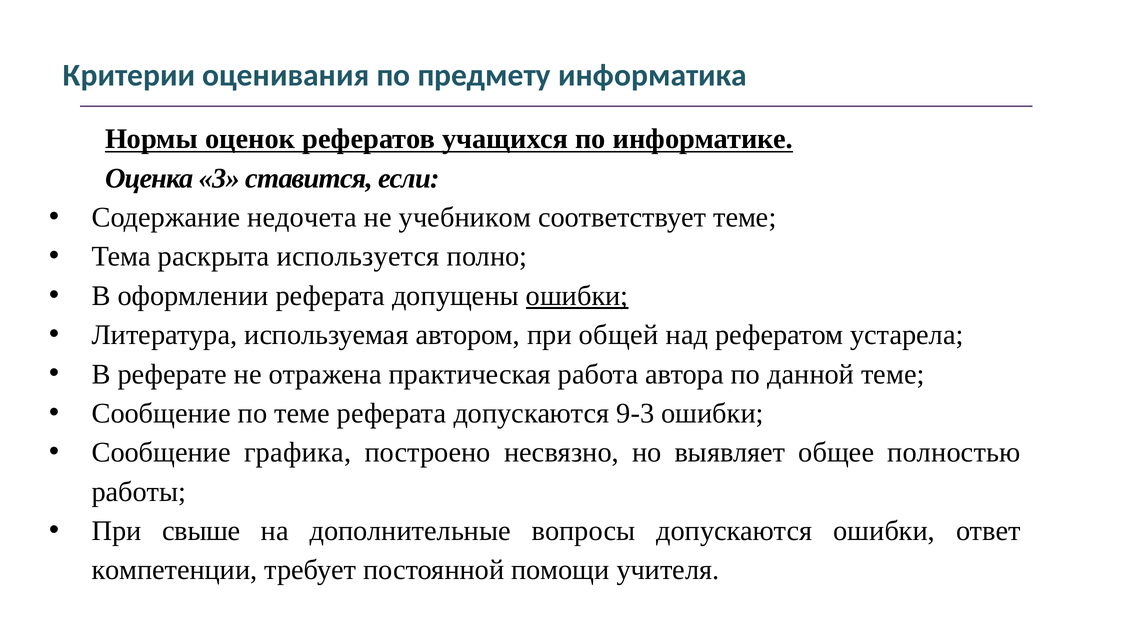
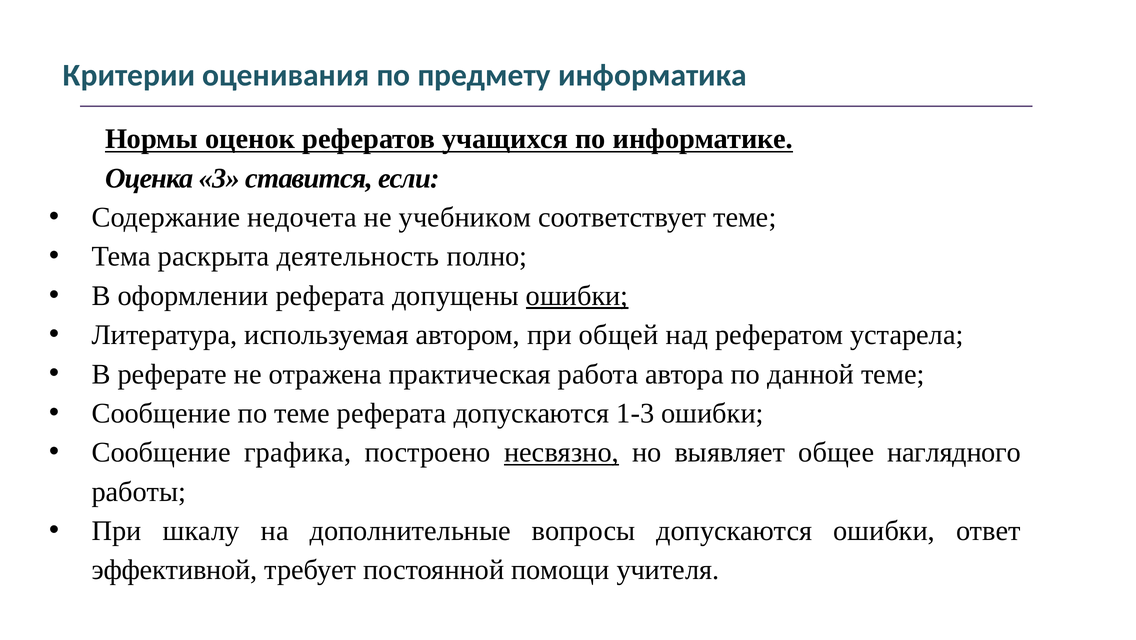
используется: используется -> деятельность
9-3: 9-3 -> 1-3
несвязно underline: none -> present
полностью: полностью -> наглядного
свыше: свыше -> шкалу
компетенции: компетенции -> эффективной
